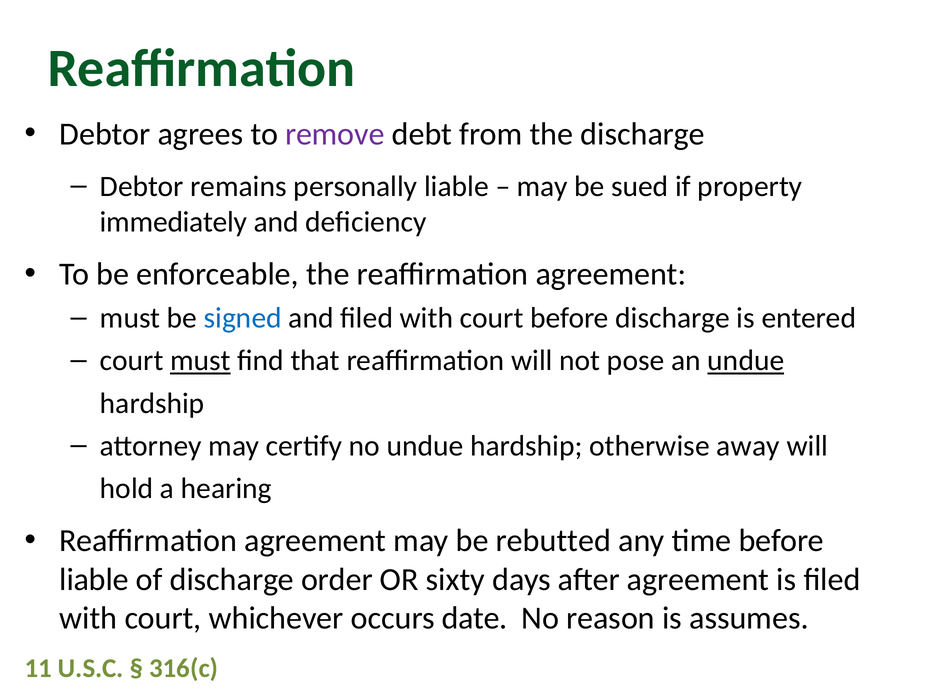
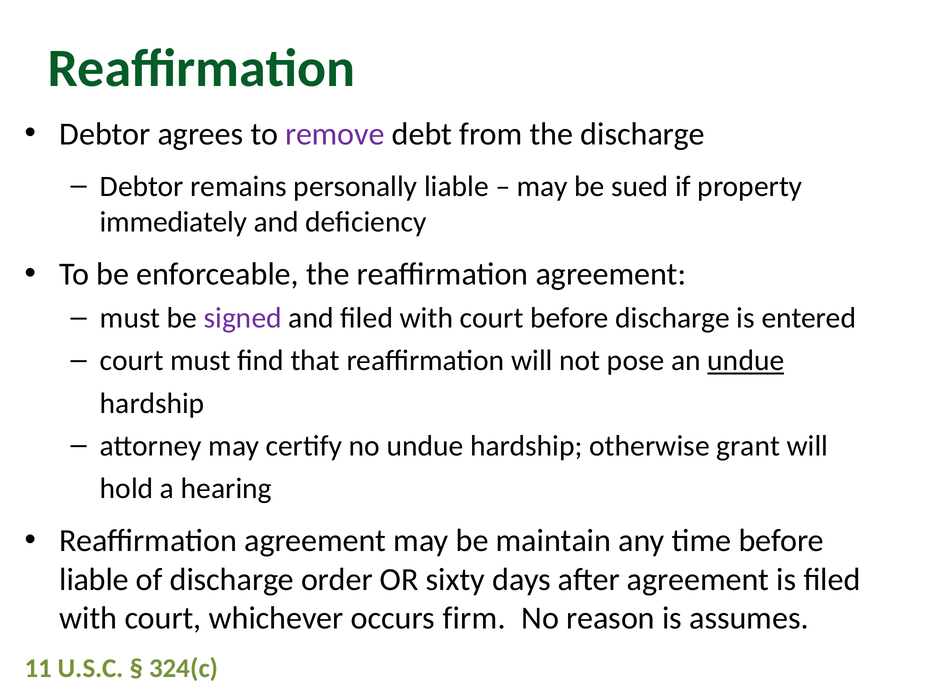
signed colour: blue -> purple
must at (200, 361) underline: present -> none
away: away -> grant
rebutted: rebutted -> maintain
date: date -> firm
316(c: 316(c -> 324(c
